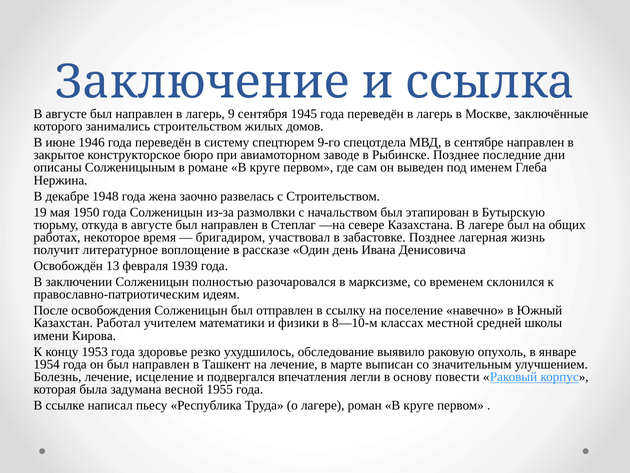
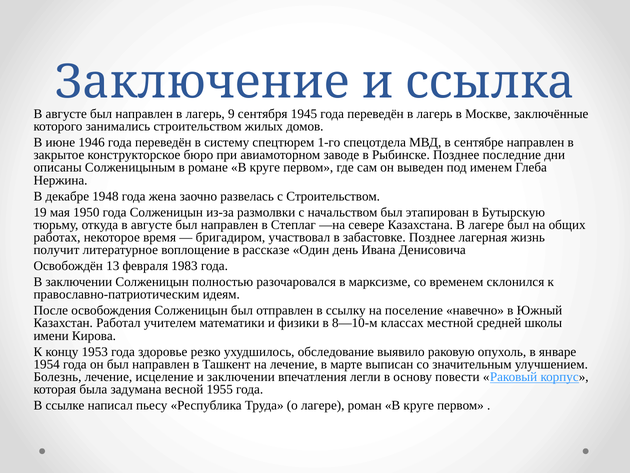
9-го: 9-го -> 1-го
1939: 1939 -> 1983
и подвергался: подвергался -> заключении
